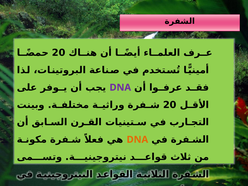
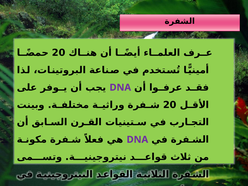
DNA at (137, 140) colour: orange -> purple
